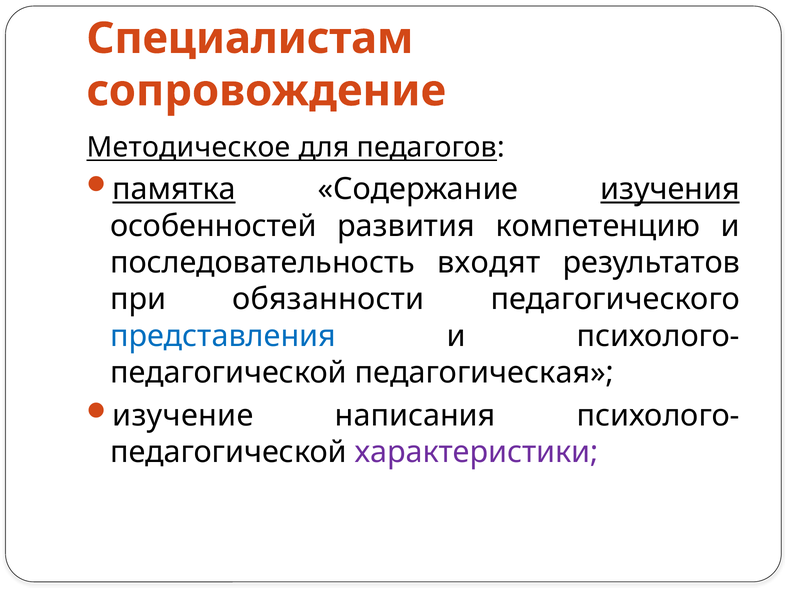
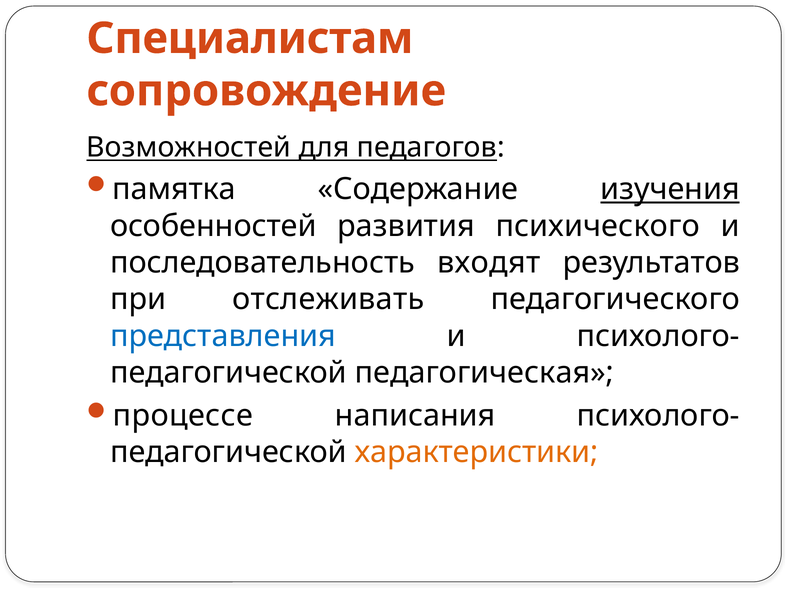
Методическое: Методическое -> Возможностей
памятка underline: present -> none
компетенцию: компетенцию -> психического
обязанности: обязанности -> отслеживать
изучение: изучение -> процессе
характеристики colour: purple -> orange
